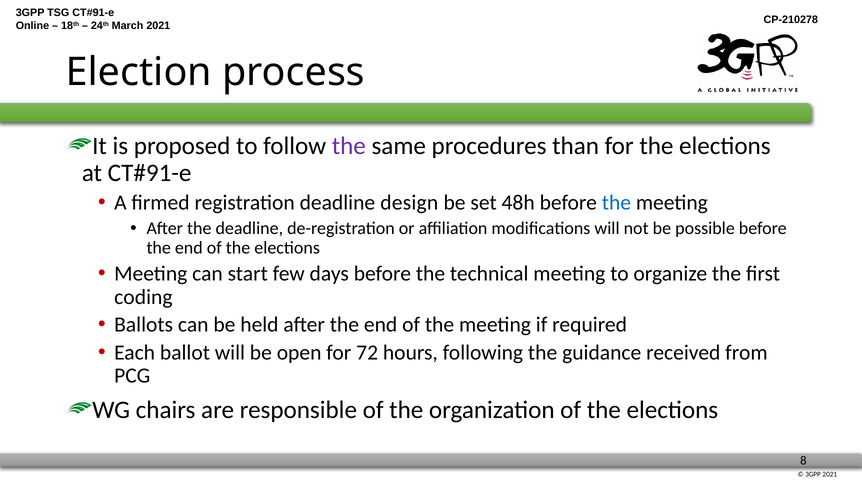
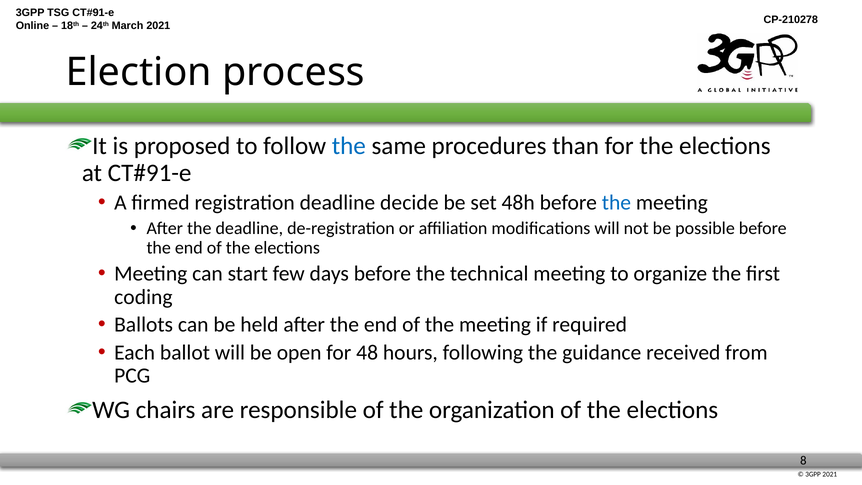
the at (349, 146) colour: purple -> blue
design: design -> decide
72: 72 -> 48
